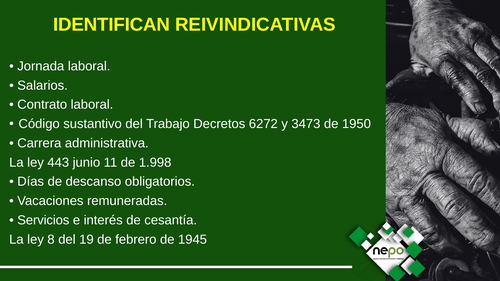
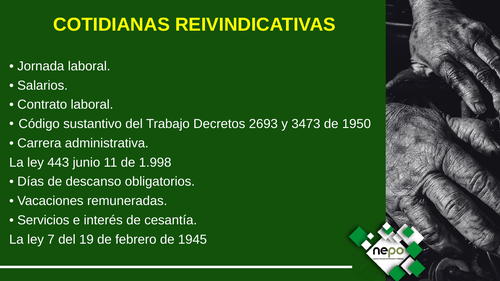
IDENTIFICAN: IDENTIFICAN -> COTIDIANAS
6272: 6272 -> 2693
8: 8 -> 7
